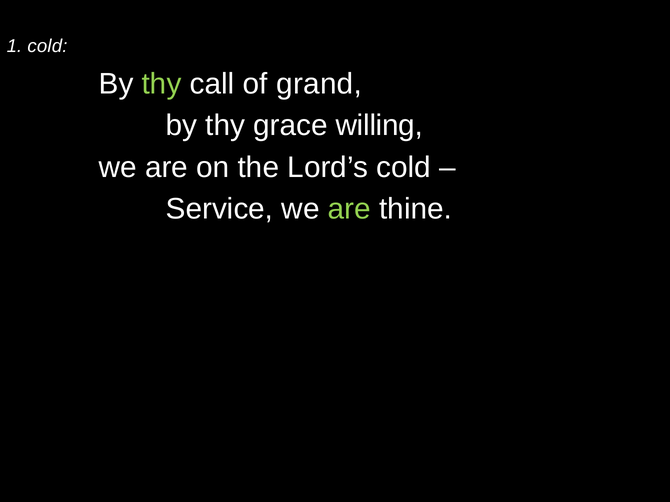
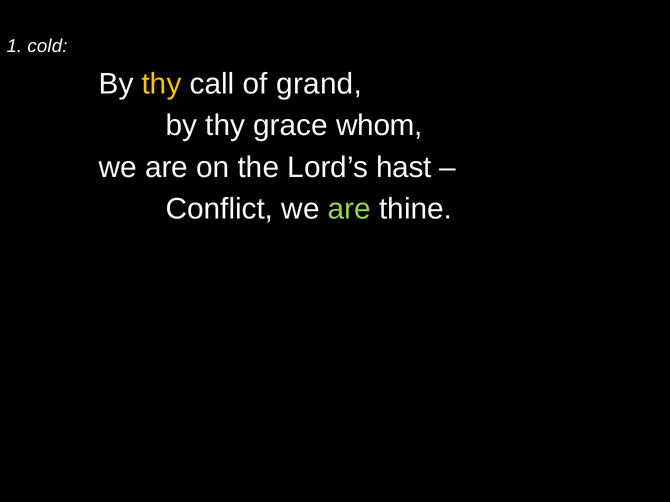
thy at (162, 84) colour: light green -> yellow
willing: willing -> whom
Lord’s cold: cold -> hast
Service: Service -> Conflict
